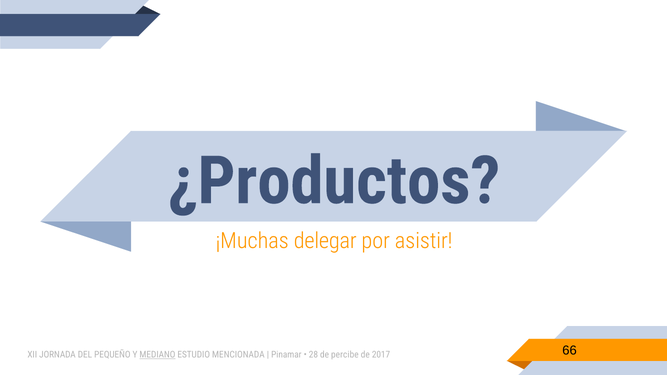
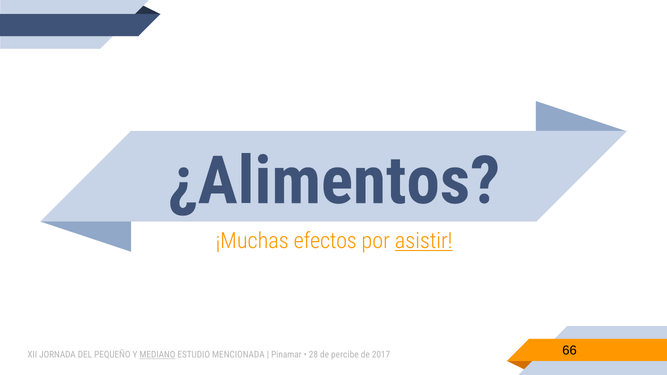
¿Productos: ¿Productos -> ¿Alimentos
delegar: delegar -> efectos
asistir underline: none -> present
